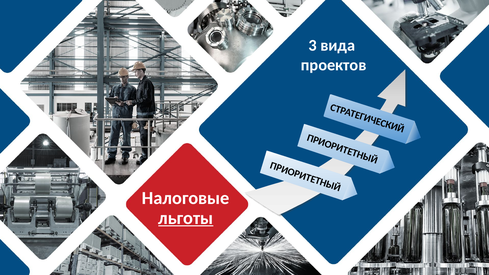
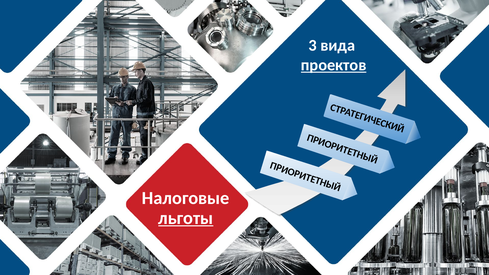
проектов underline: none -> present
